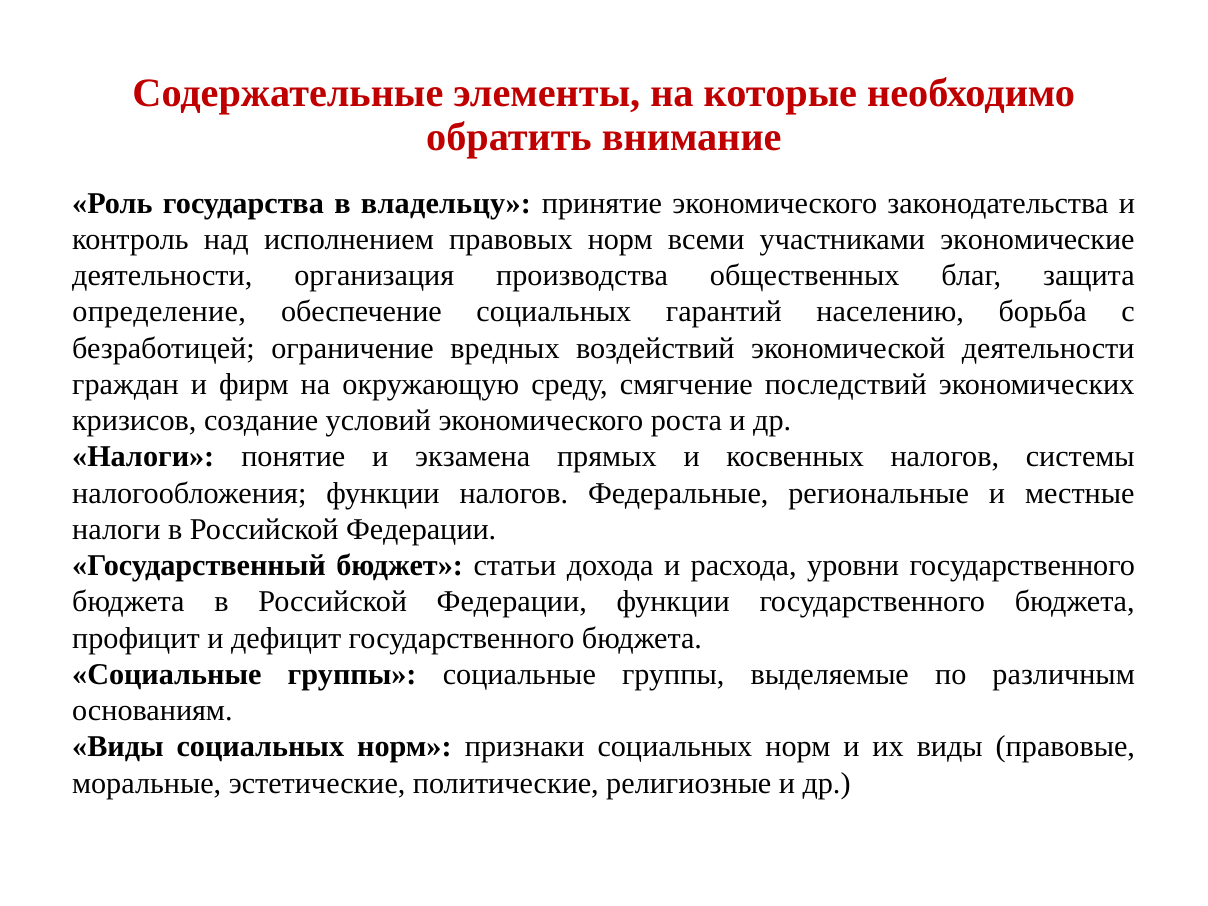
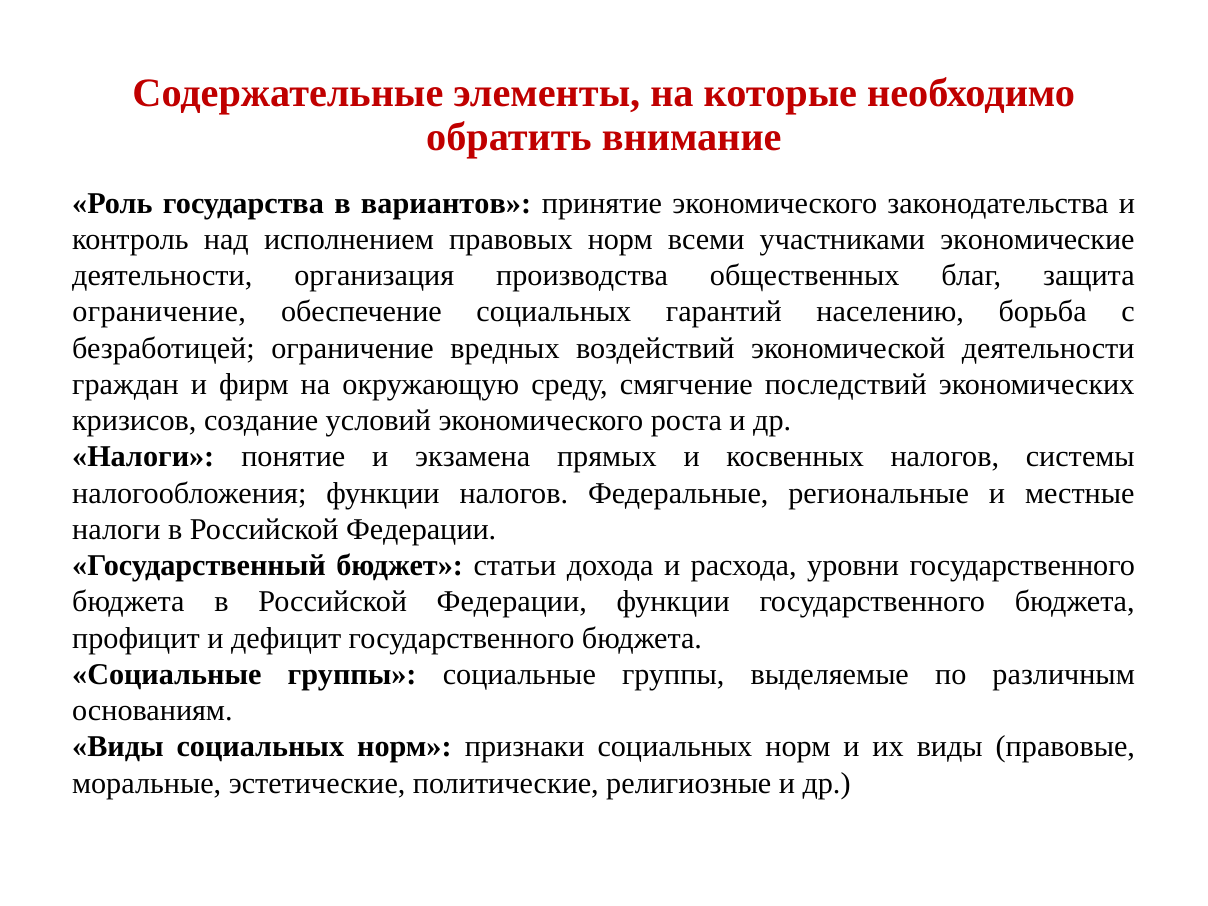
владельцу: владельцу -> вариантов
определение at (159, 312): определение -> ограничение
